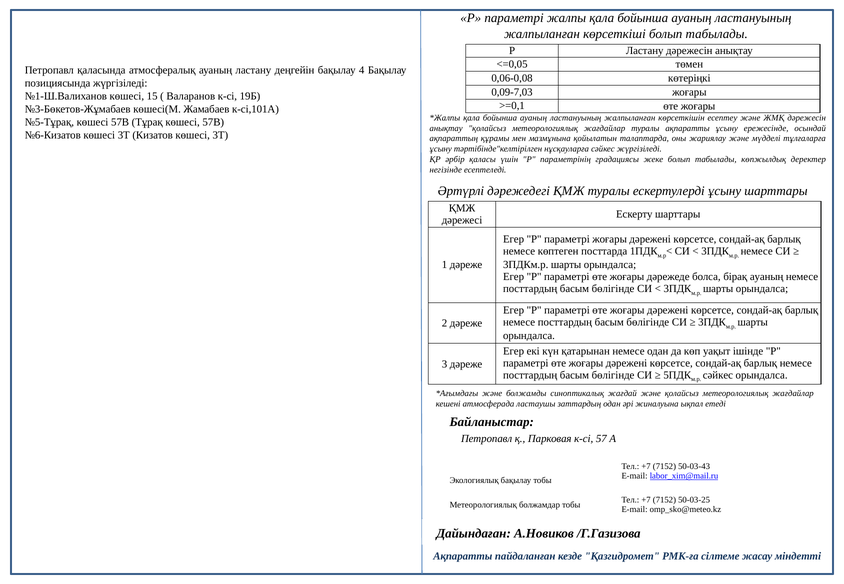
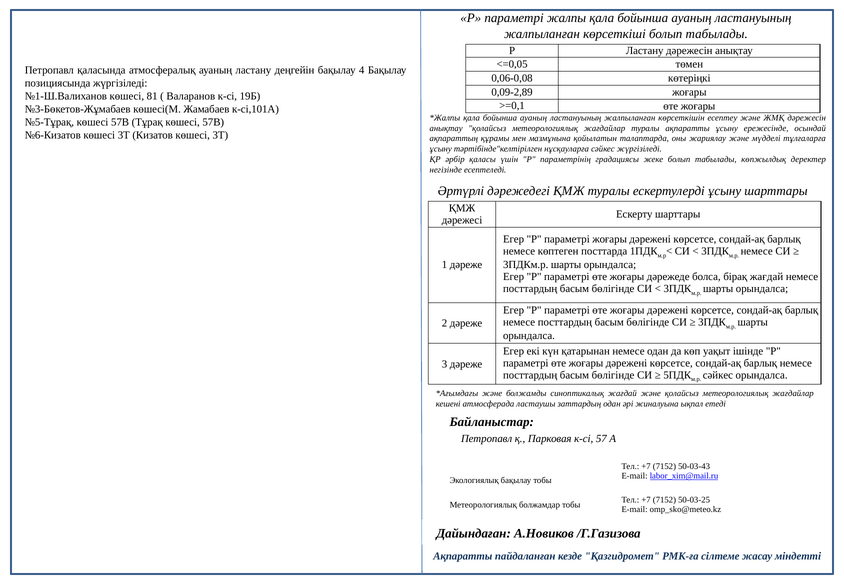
0,09-7,03: 0,09-7,03 -> 0,09-2,89
15: 15 -> 81
бірақ ауаның: ауаның -> жағдай
